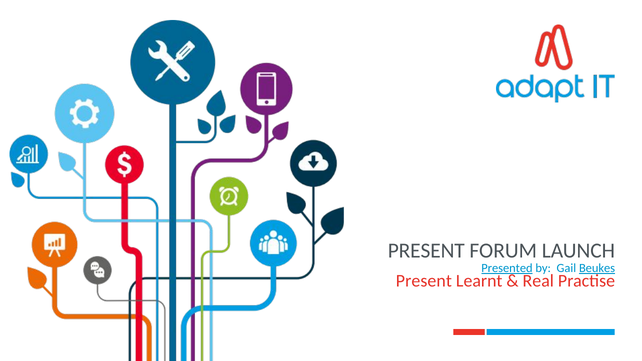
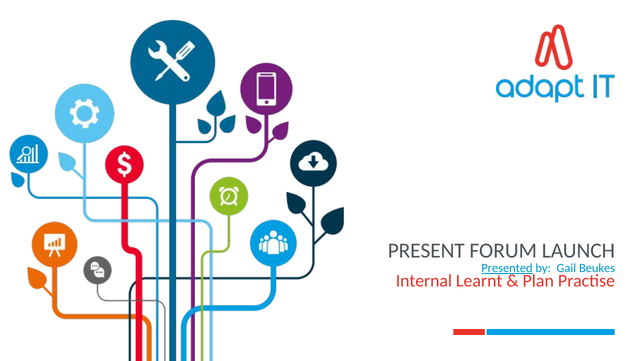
Beukes underline: present -> none
Present at (424, 281): Present -> Internal
Real: Real -> Plan
